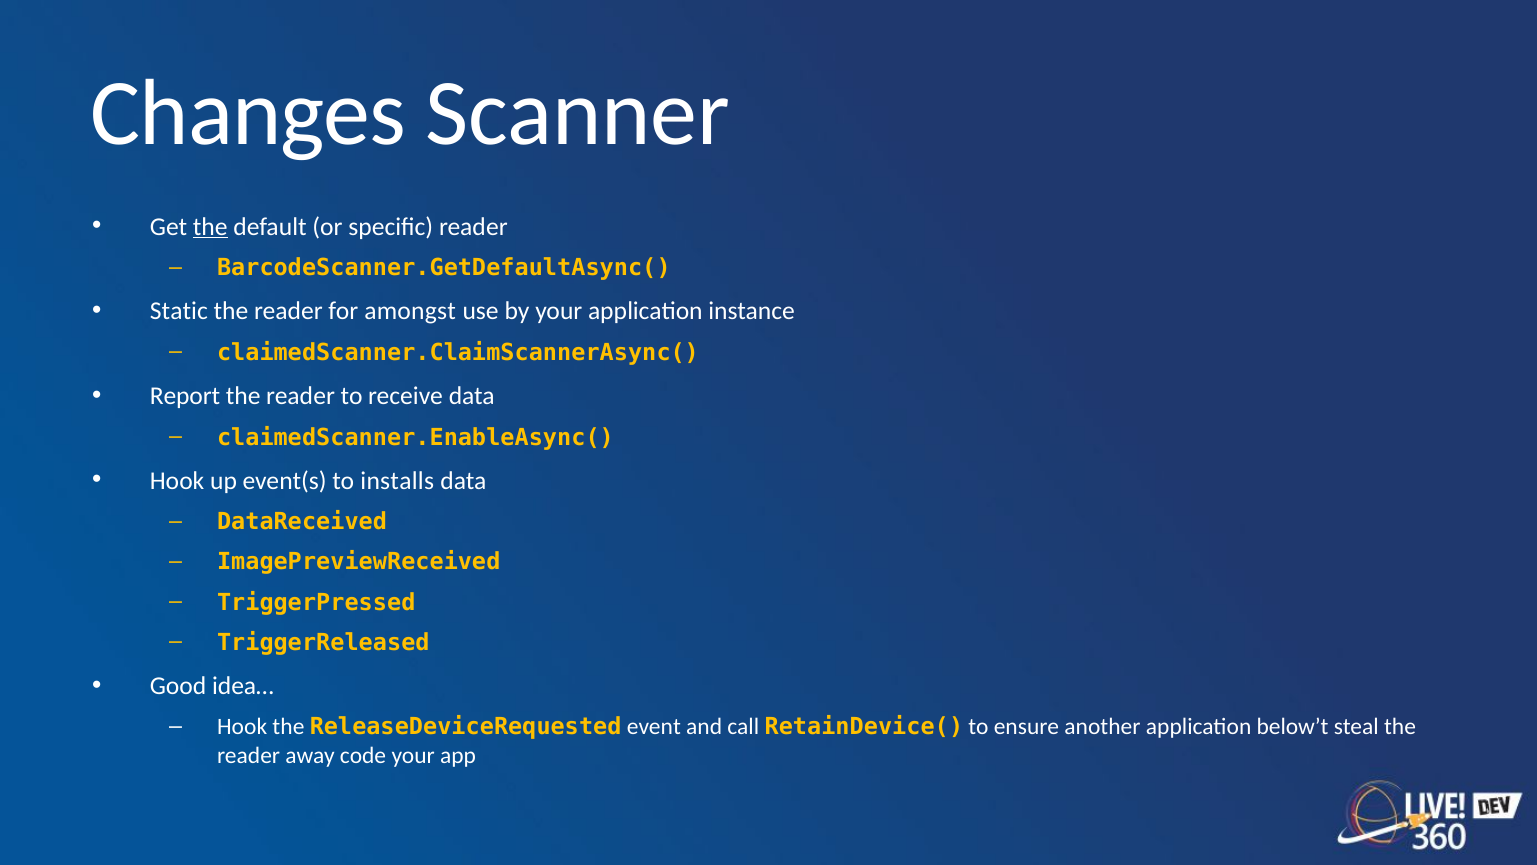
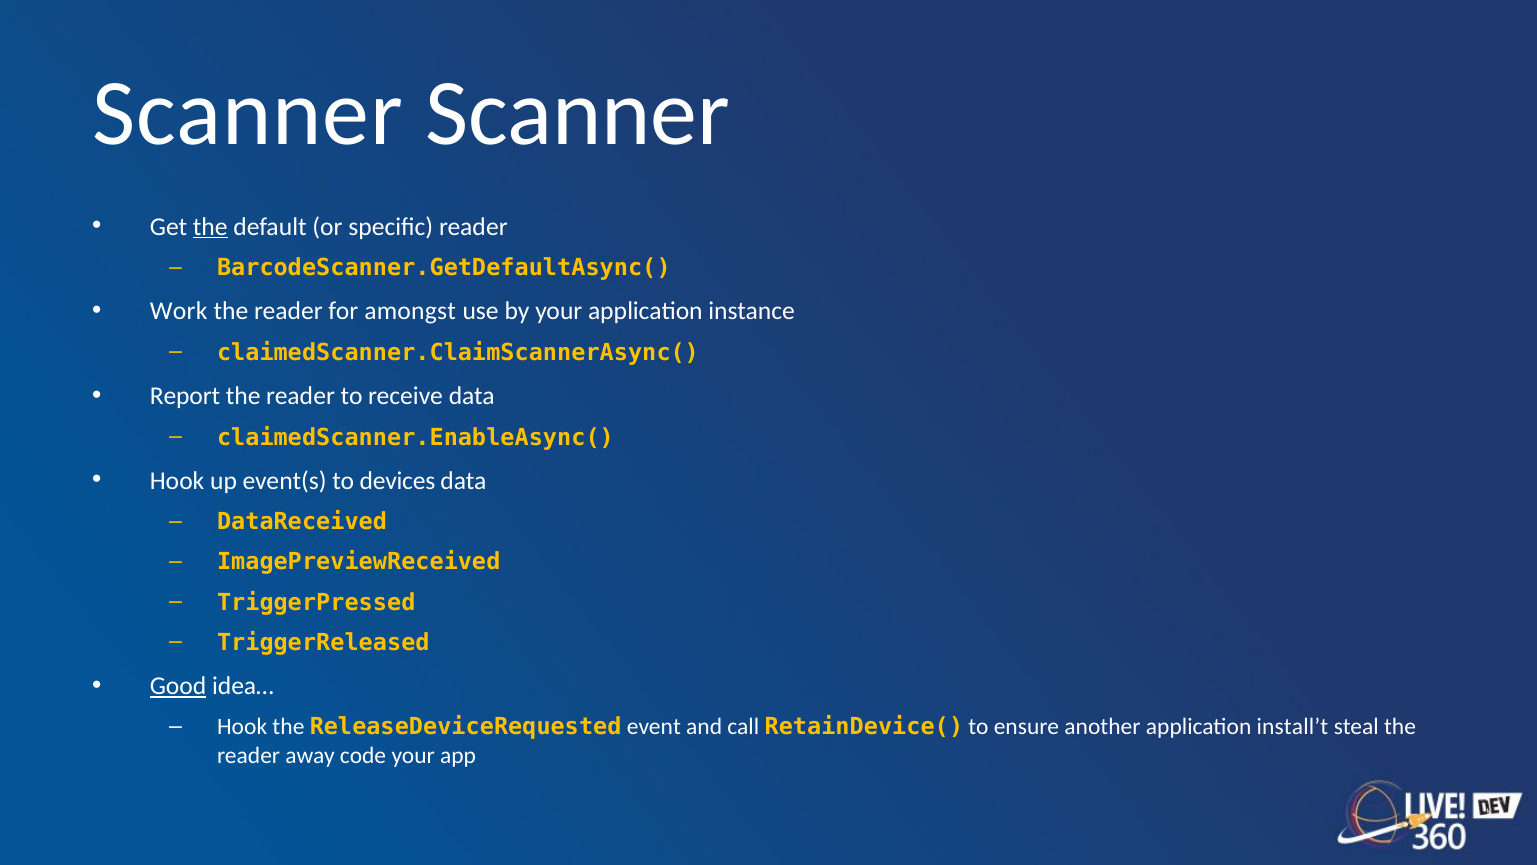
Changes at (249, 113): Changes -> Scanner
Static: Static -> Work
installs: installs -> devices
Good underline: none -> present
below’t: below’t -> install’t
